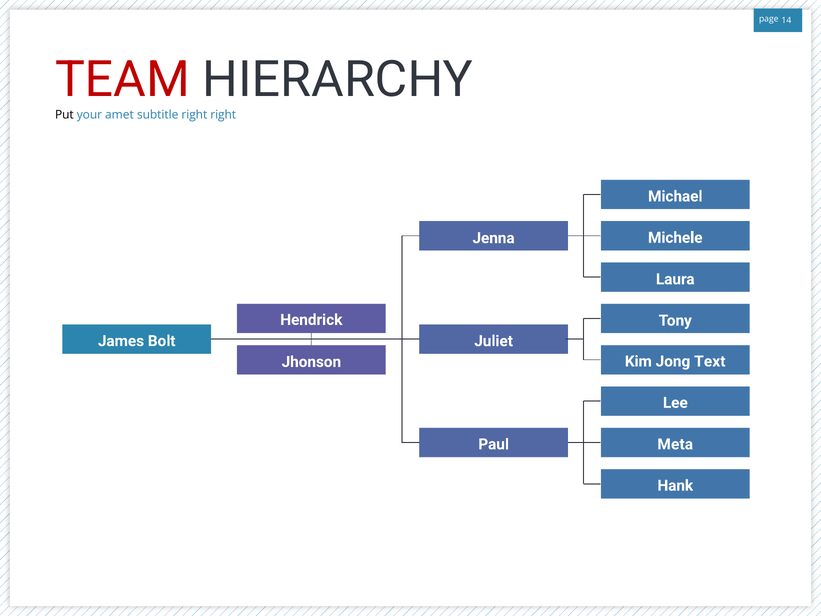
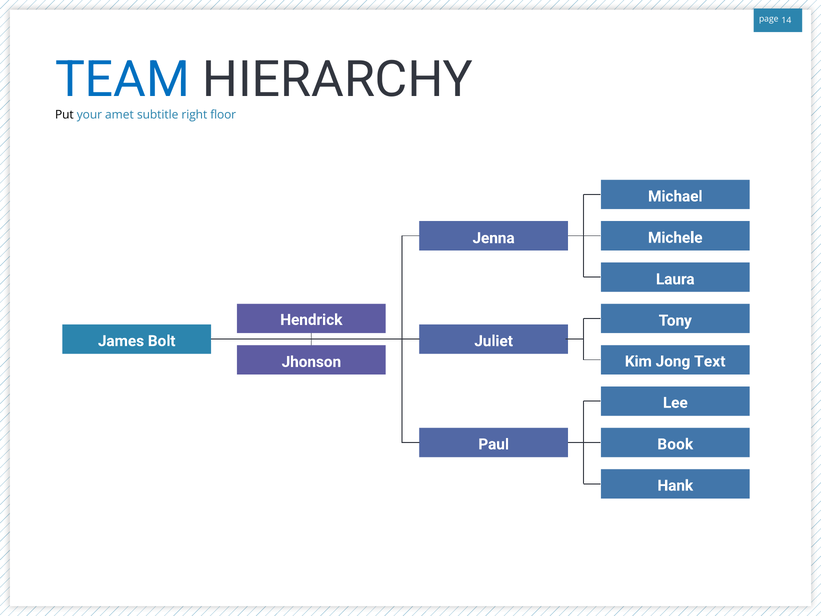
TEAM colour: red -> blue
right right: right -> floor
Meta: Meta -> Book
